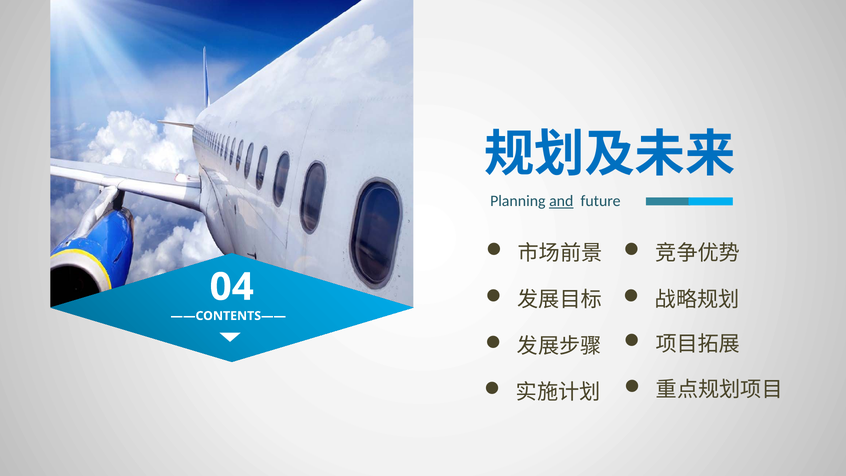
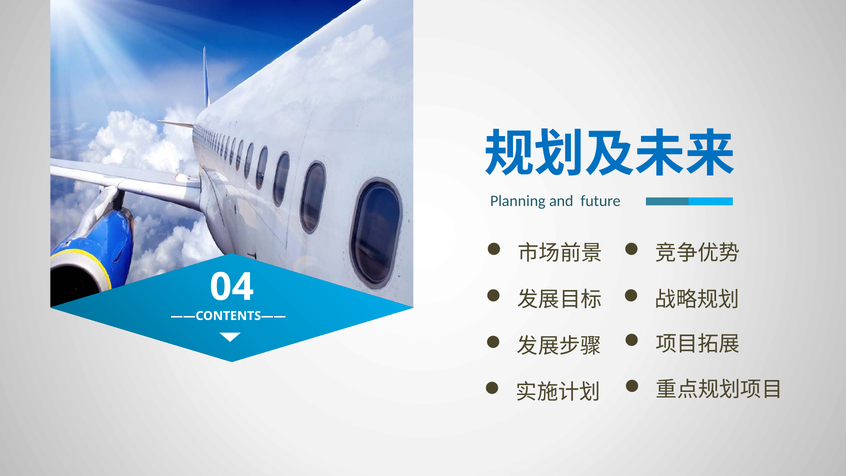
and underline: present -> none
